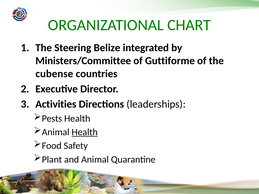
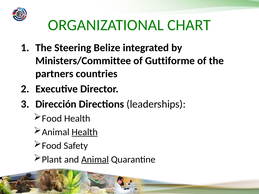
cubense: cubense -> partners
Activities: Activities -> Dirección
Pests at (52, 119): Pests -> Food
Animal at (95, 160) underline: none -> present
